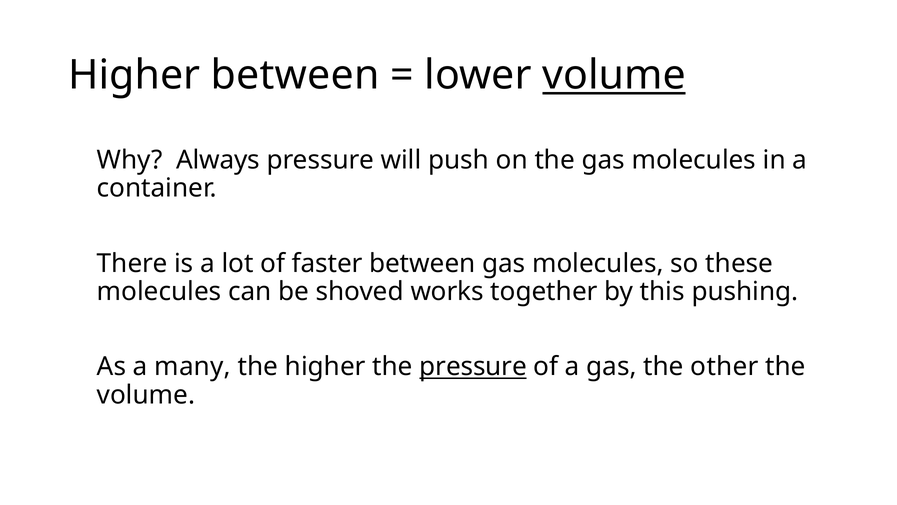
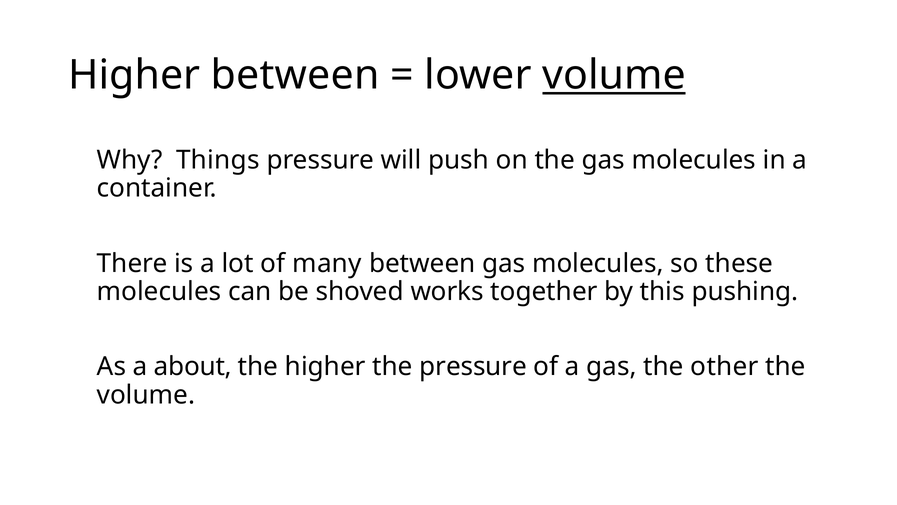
Always: Always -> Things
faster: faster -> many
many: many -> about
pressure at (473, 366) underline: present -> none
